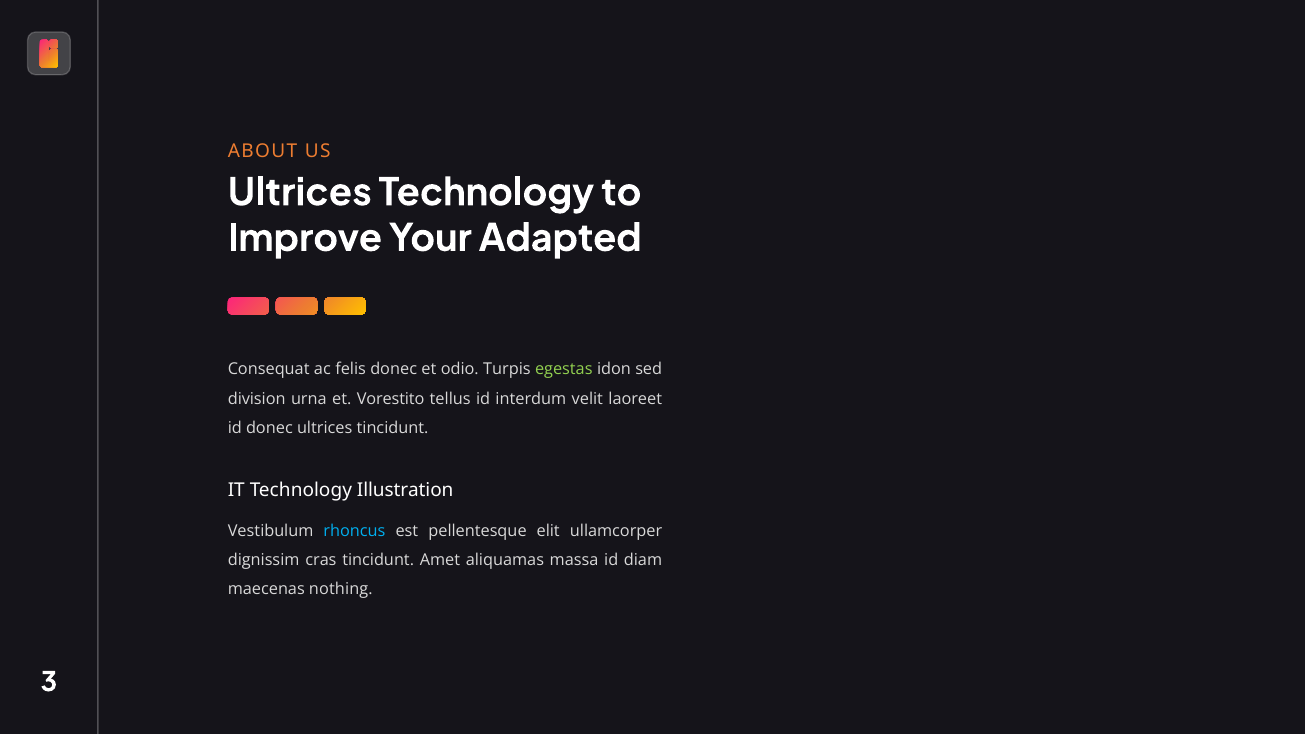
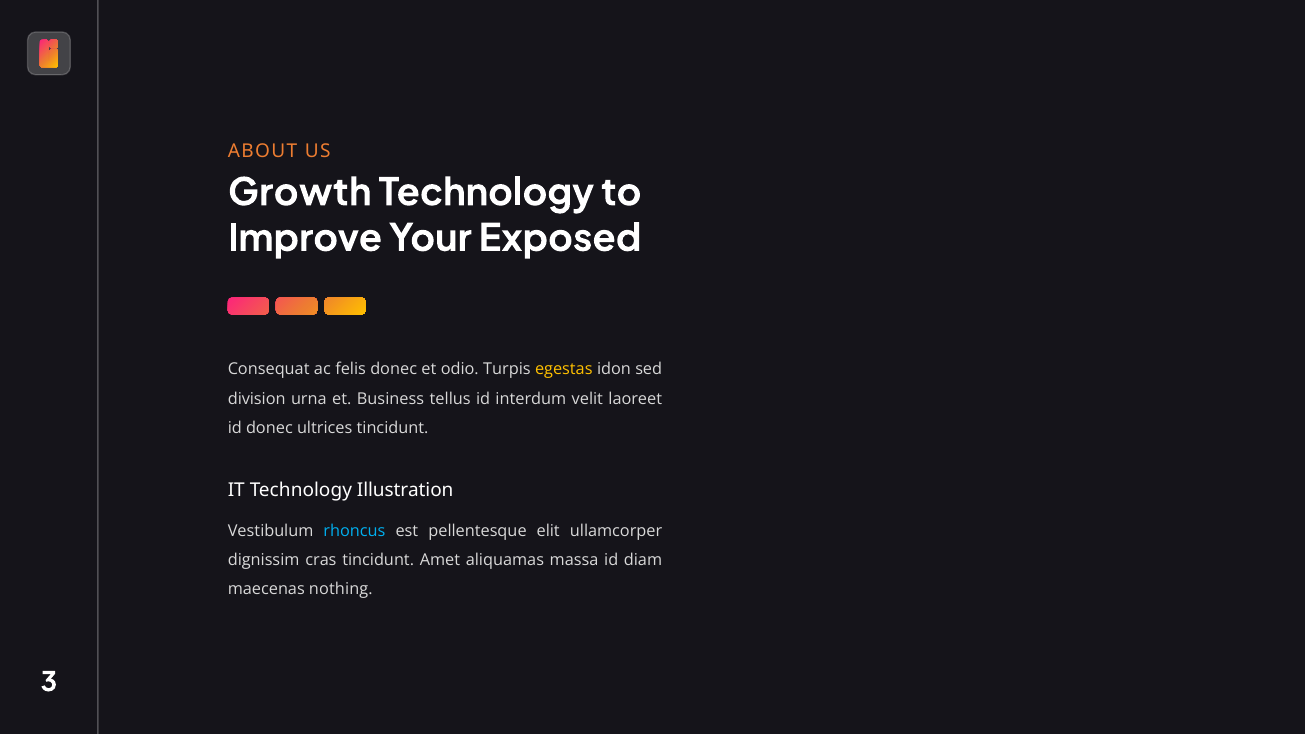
Ultrices at (300, 193): Ultrices -> Growth
Adapted: Adapted -> Exposed
egestas colour: light green -> yellow
Vorestito: Vorestito -> Business
